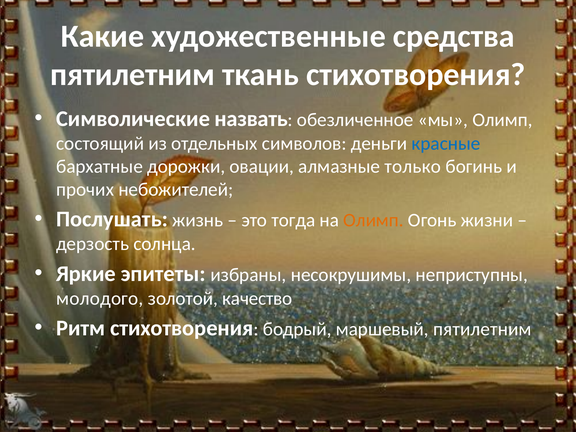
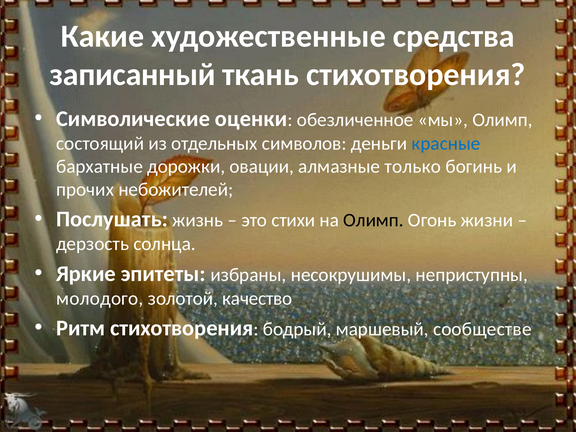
пятилетним at (133, 75): пятилетним -> записанный
назвать: назвать -> оценки
тогда: тогда -> стихи
Олимп at (373, 220) colour: orange -> black
маршевый пятилетним: пятилетним -> сообществе
